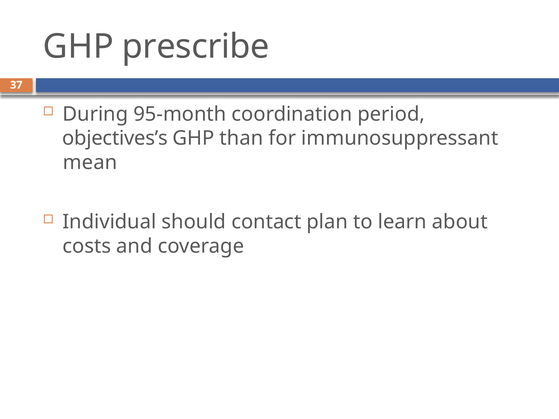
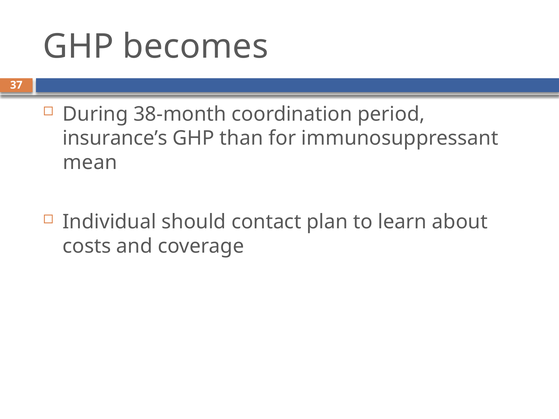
prescribe: prescribe -> becomes
95-month: 95-month -> 38-month
objectives’s: objectives’s -> insurance’s
